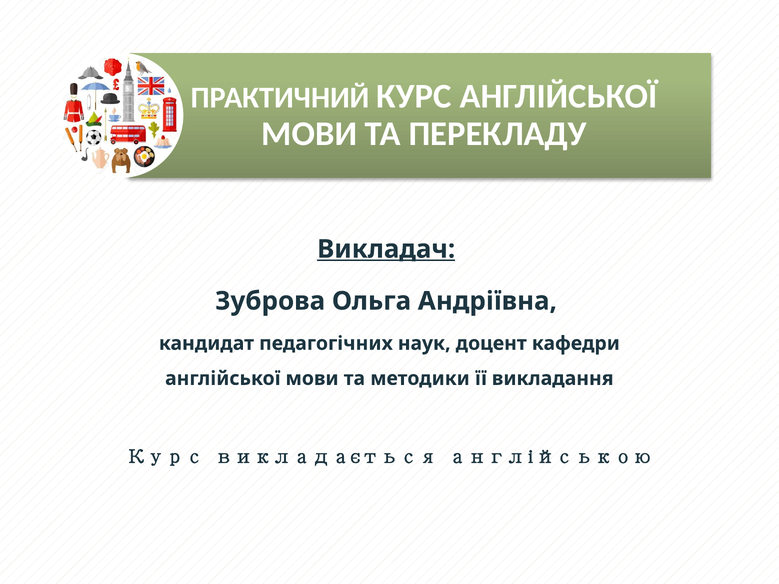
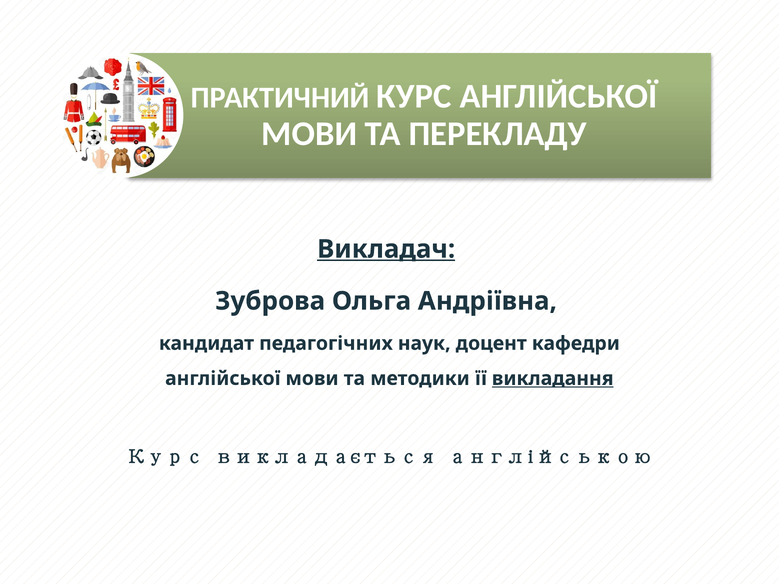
викладання underline: none -> present
